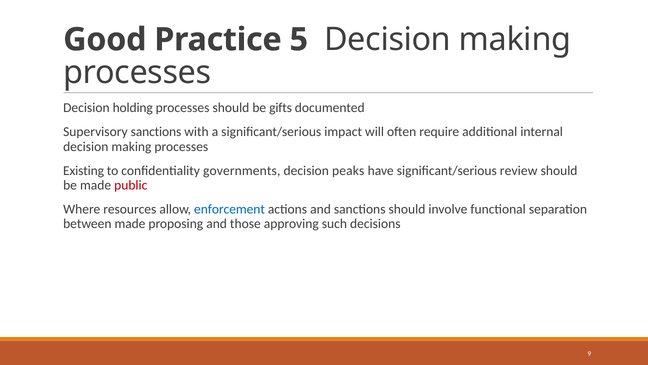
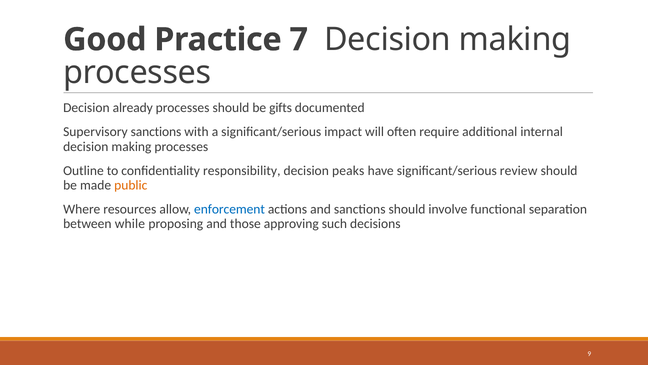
5: 5 -> 7
holding: holding -> already
Existing: Existing -> Outline
governments: governments -> responsibility
public colour: red -> orange
between made: made -> while
